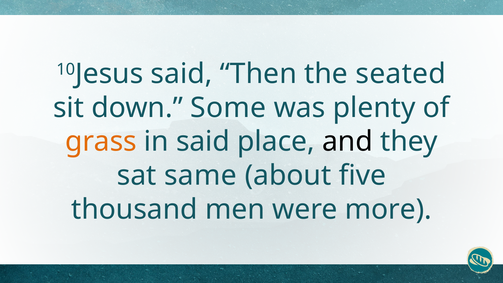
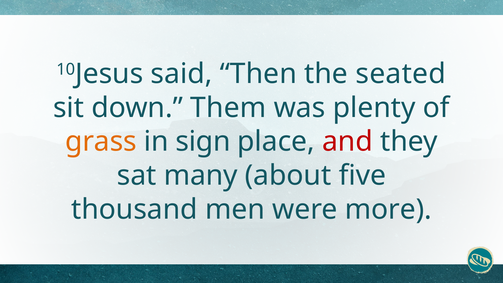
Some: Some -> Them
in said: said -> sign
and colour: black -> red
same: same -> many
